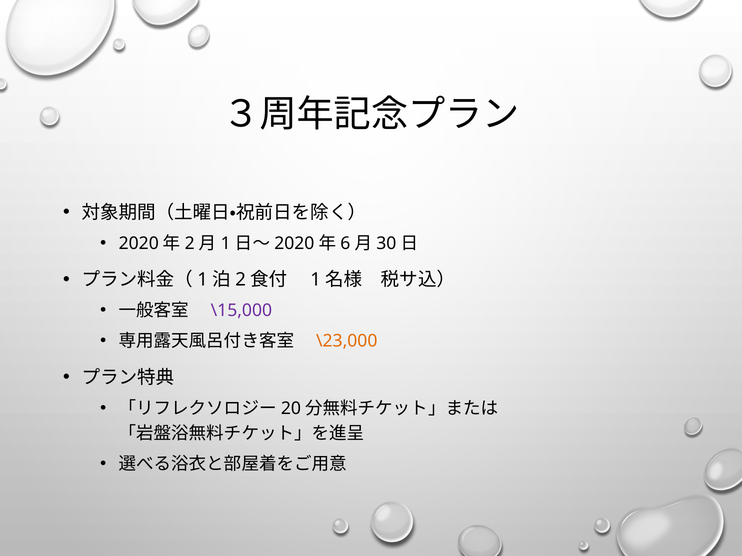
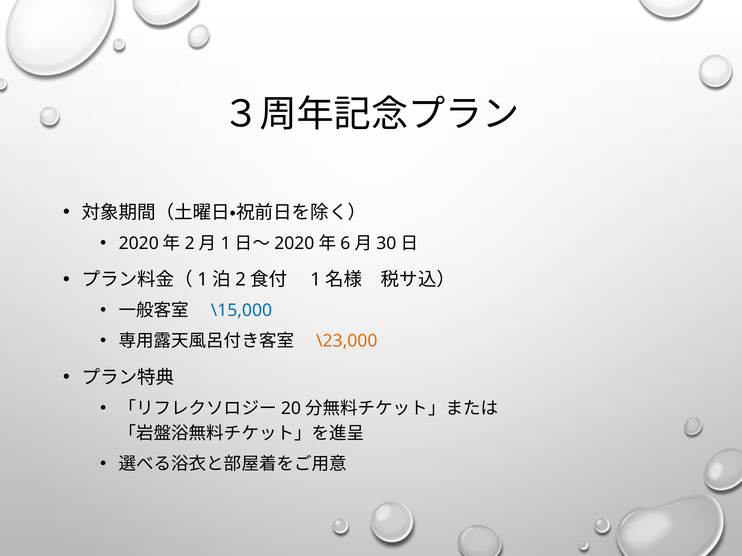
\15,000 colour: purple -> blue
